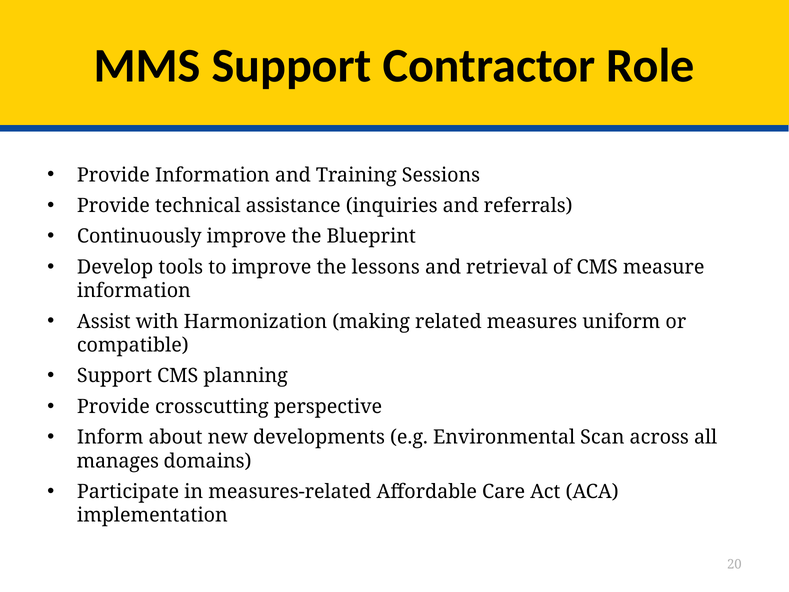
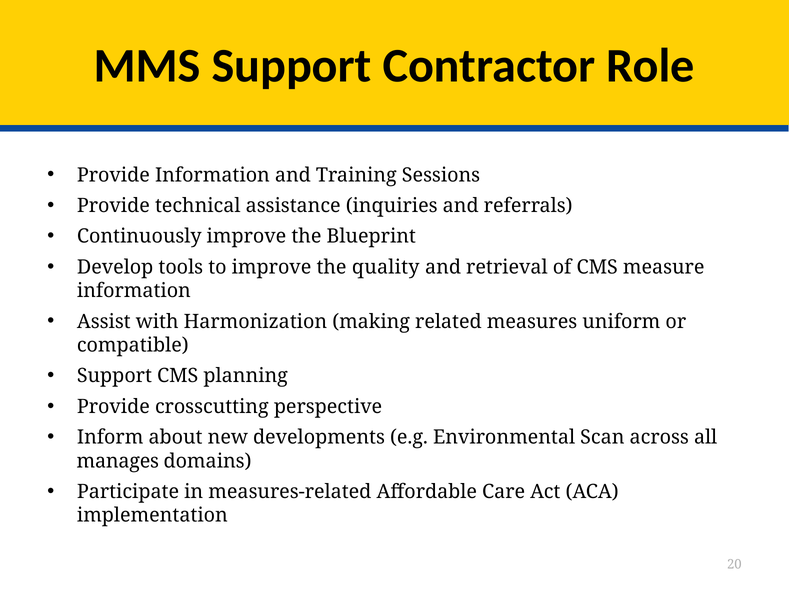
lessons: lessons -> quality
